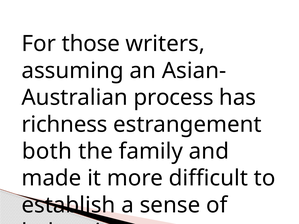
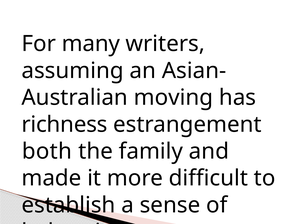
those: those -> many
process: process -> moving
